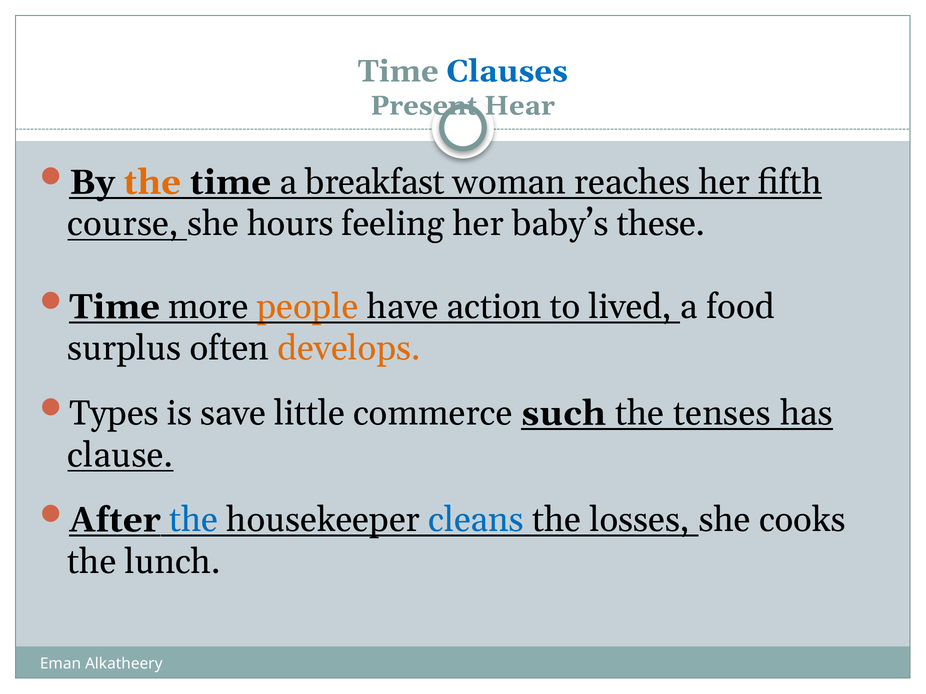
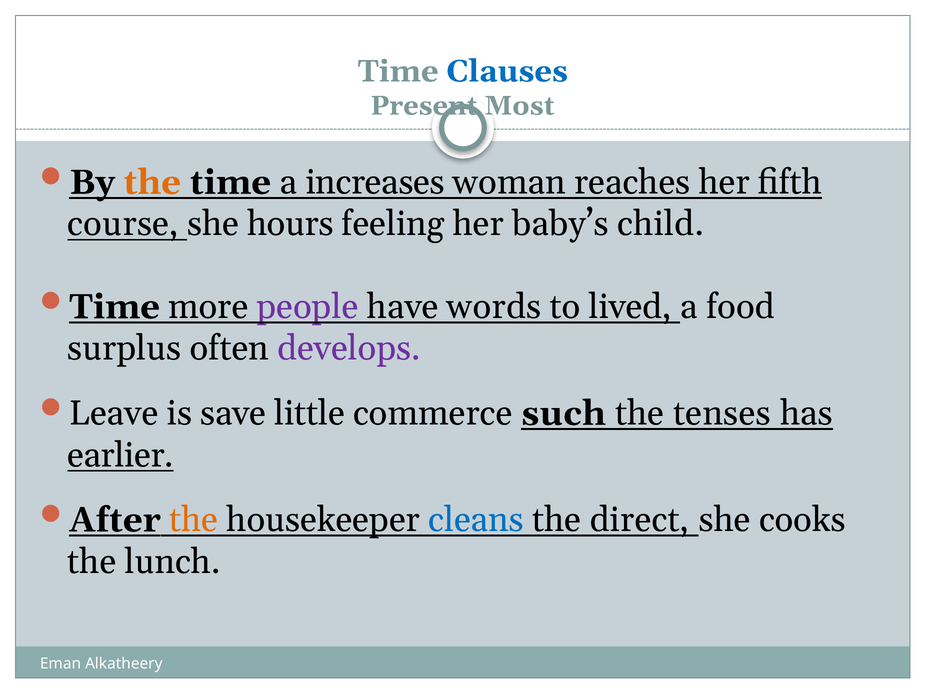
Hear: Hear -> Most
breakfast: breakfast -> increases
these: these -> child
people colour: orange -> purple
action: action -> words
develops colour: orange -> purple
Types: Types -> Leave
clause: clause -> earlier
the at (194, 520) colour: blue -> orange
losses: losses -> direct
